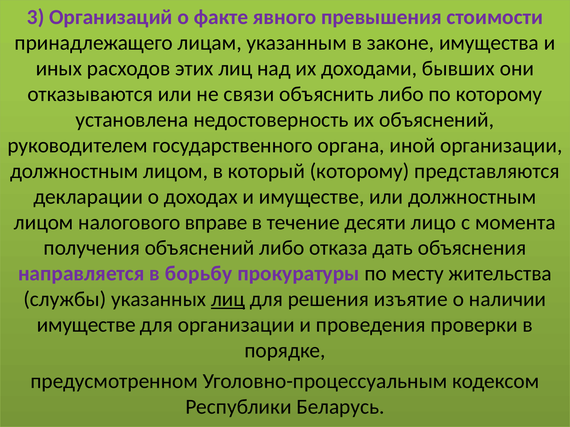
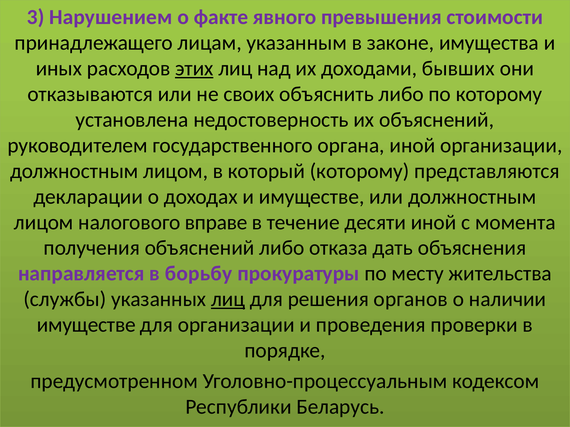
Организаций: Организаций -> Нарушением
этих underline: none -> present
связи: связи -> своих
десяти лицо: лицо -> иной
изъятие: изъятие -> органов
